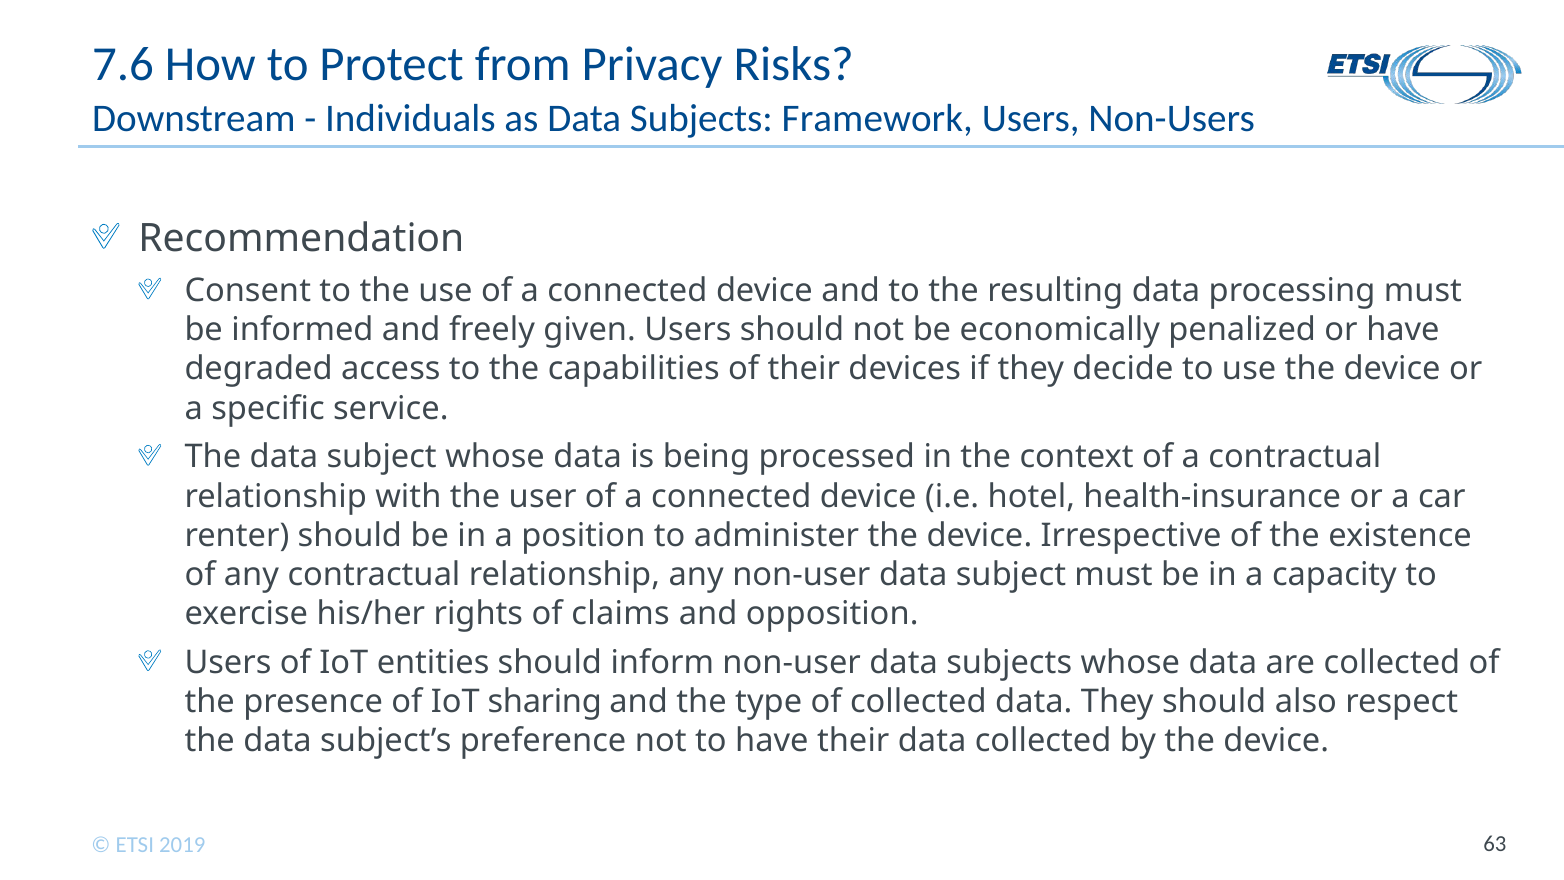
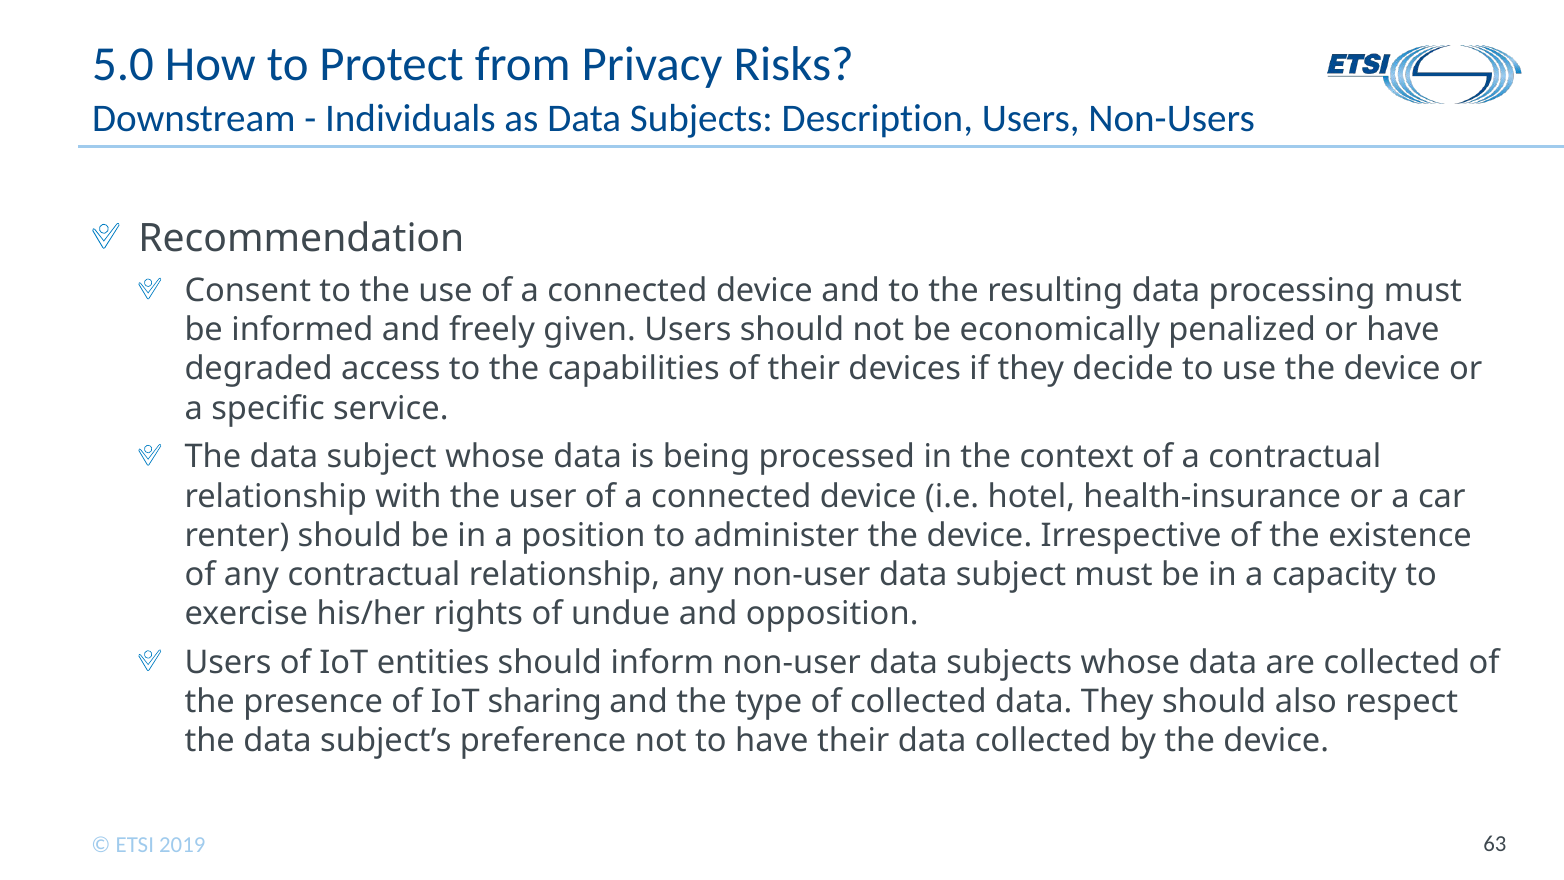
7.6: 7.6 -> 5.0
Framework: Framework -> Description
claims: claims -> undue
